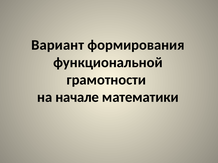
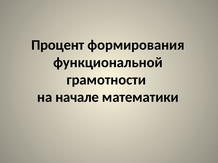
Вариант: Вариант -> Процент
